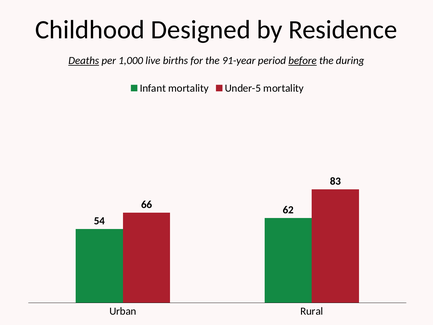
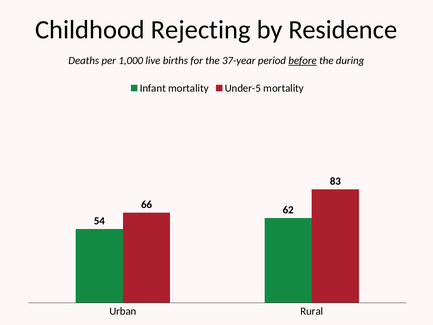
Designed: Designed -> Rejecting
Deaths underline: present -> none
91-year: 91-year -> 37-year
